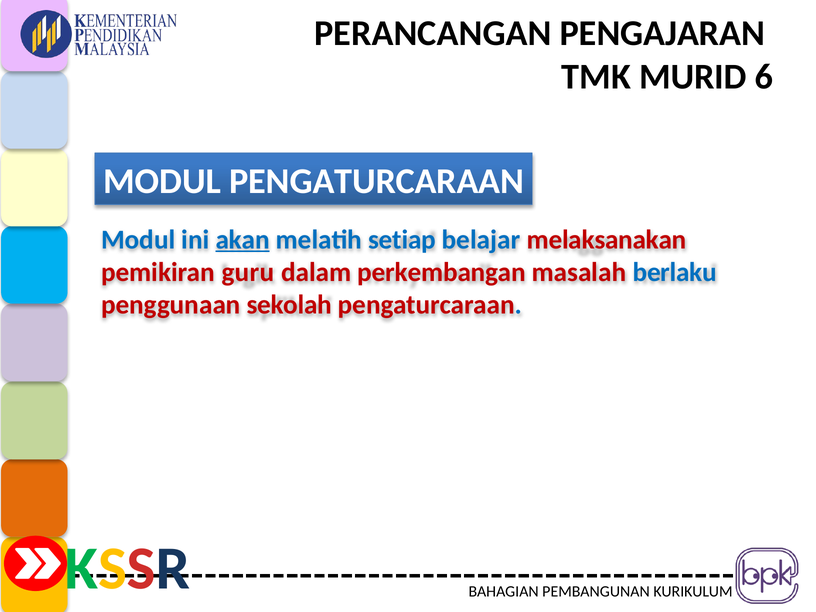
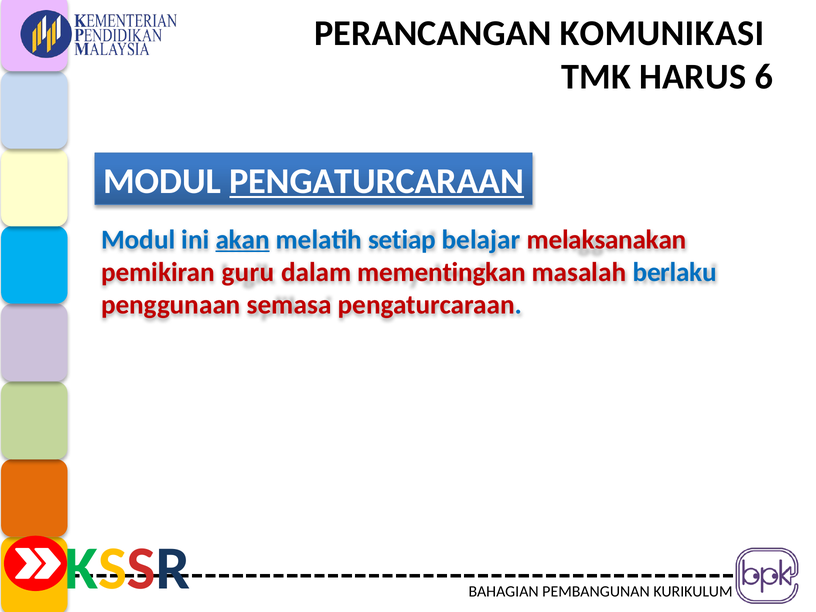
PENGAJARAN: PENGAJARAN -> KOMUNIKASI
MURID: MURID -> HARUS
PENGATURCARAAN at (377, 181) underline: none -> present
perkembangan: perkembangan -> mementingkan
sekolah: sekolah -> semasa
